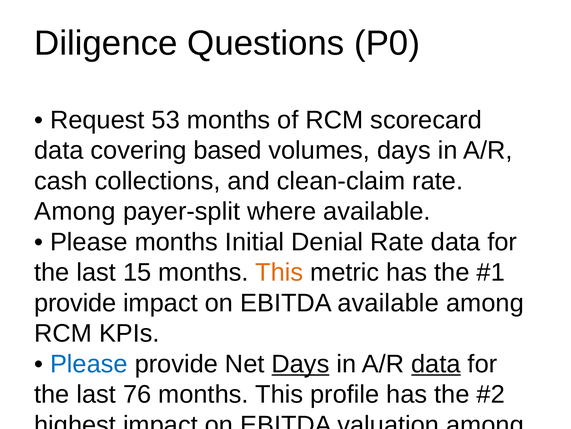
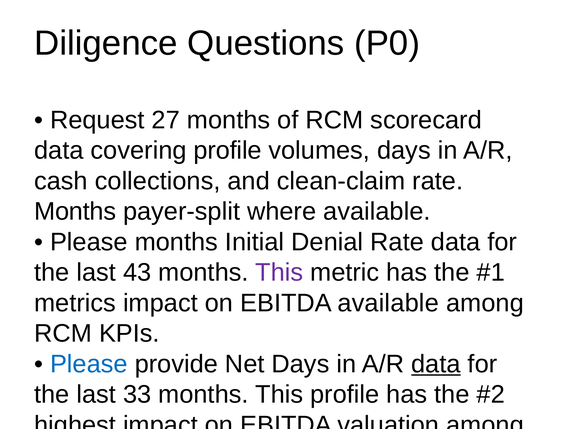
53: 53 -> 27
covering based: based -> profile
Among at (75, 211): Among -> Months
15: 15 -> 43
This at (279, 272) colour: orange -> purple
provide at (75, 303): provide -> metrics
Days at (300, 363) underline: present -> none
76: 76 -> 33
